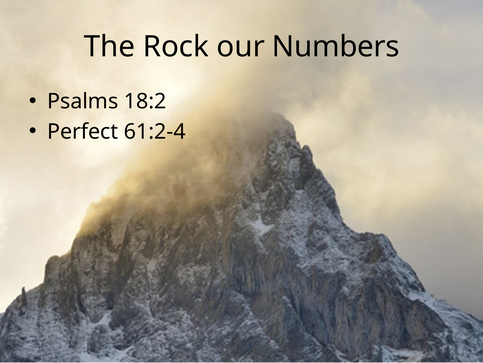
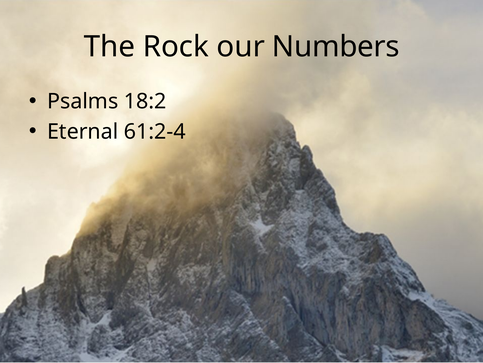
Perfect: Perfect -> Eternal
